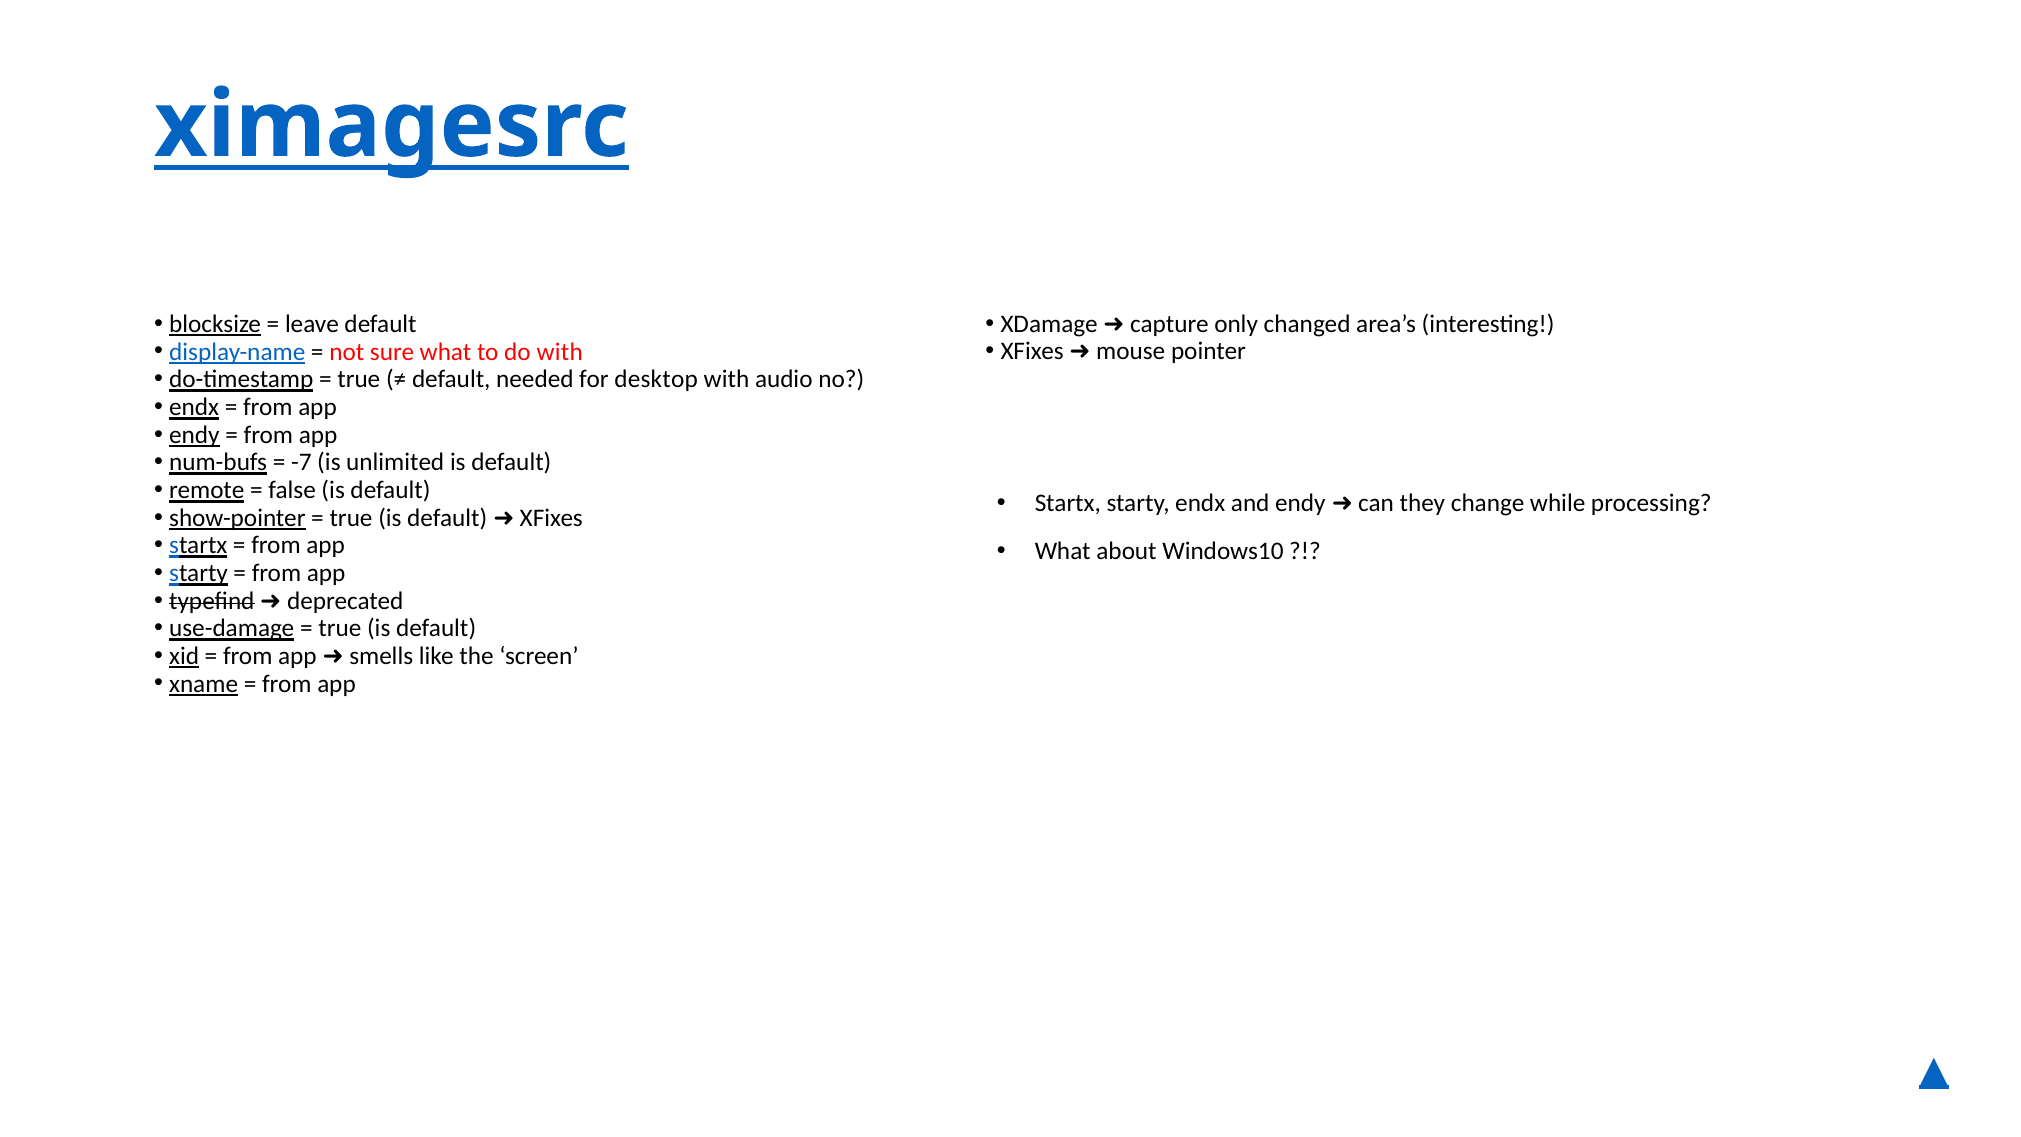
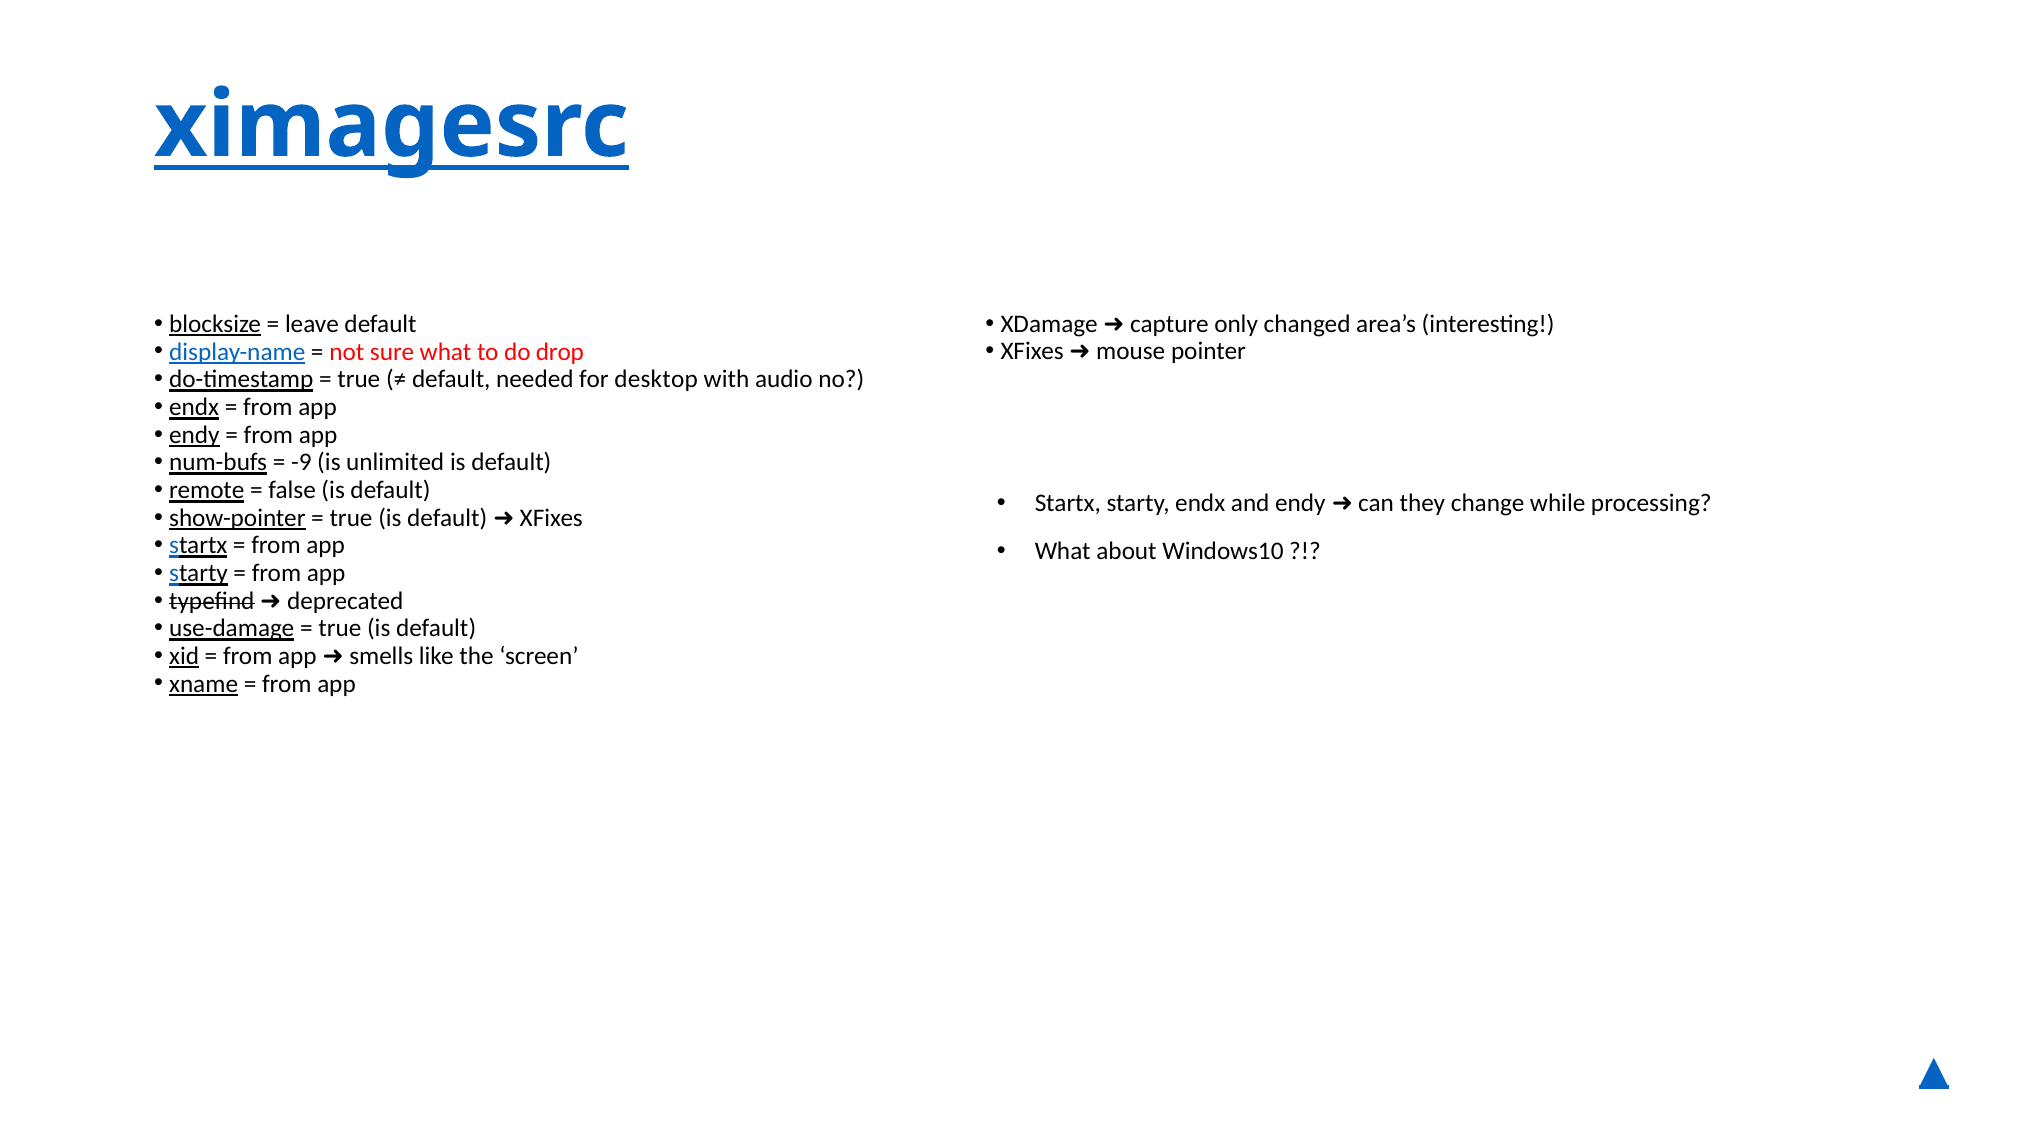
do with: with -> drop
-7: -7 -> -9
